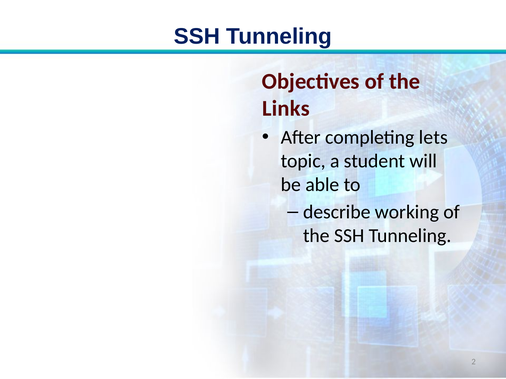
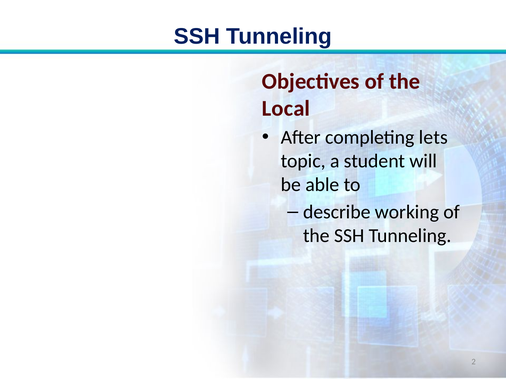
Links: Links -> Local
